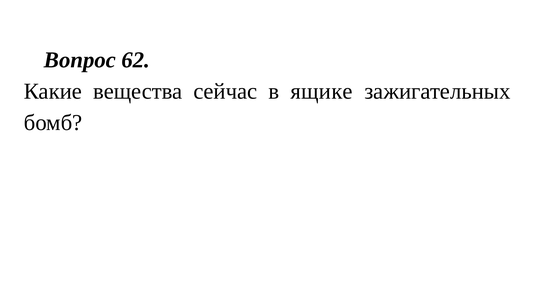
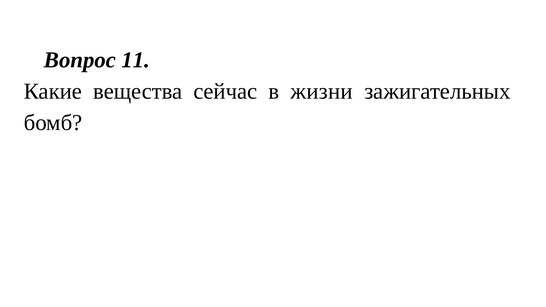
62: 62 -> 11
ящике: ящике -> жизни
